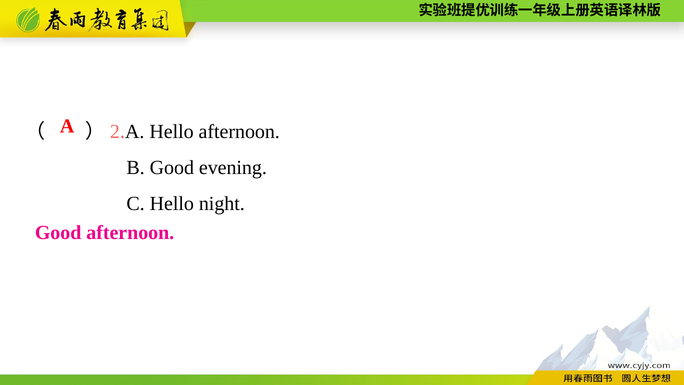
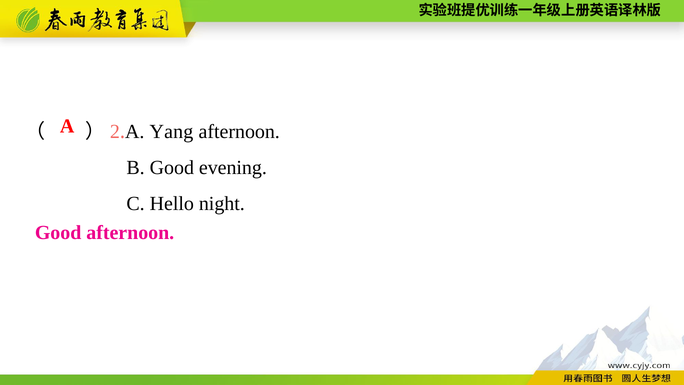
A Hello: Hello -> Yang
